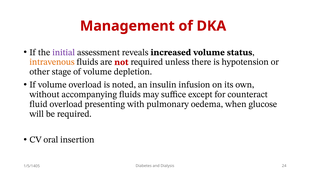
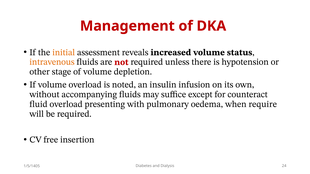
initial colour: purple -> orange
glucose: glucose -> require
oral: oral -> free
